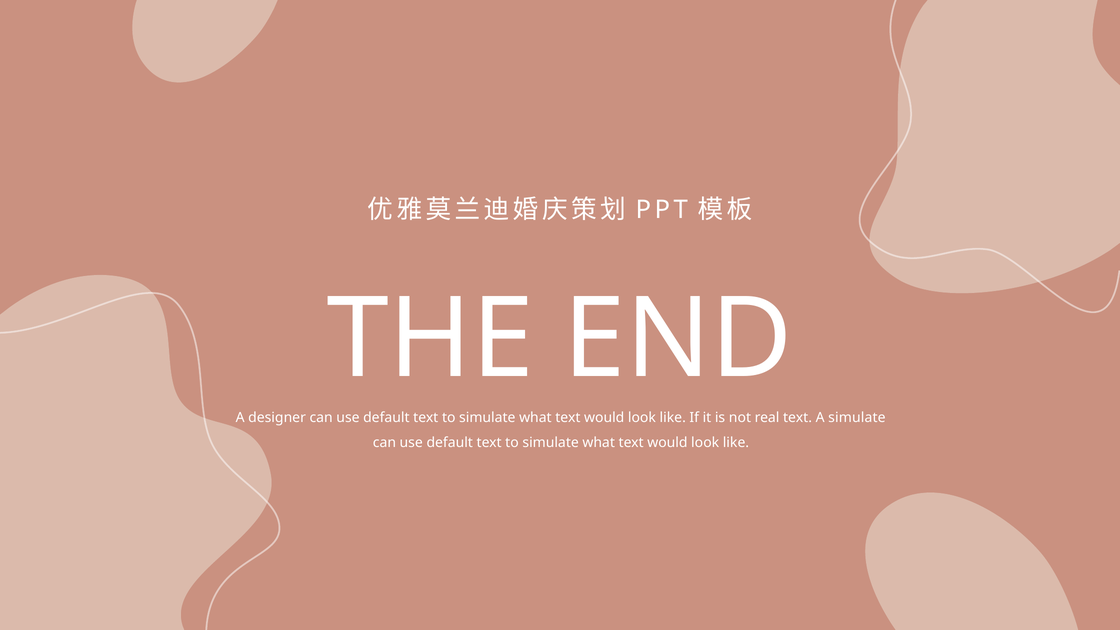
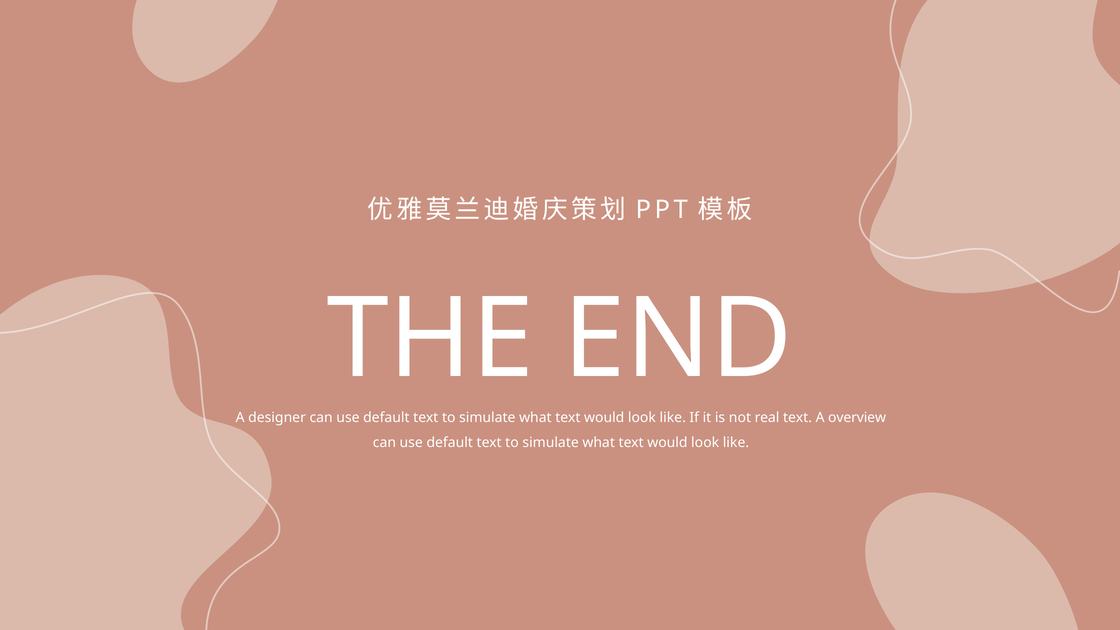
A simulate: simulate -> overview
